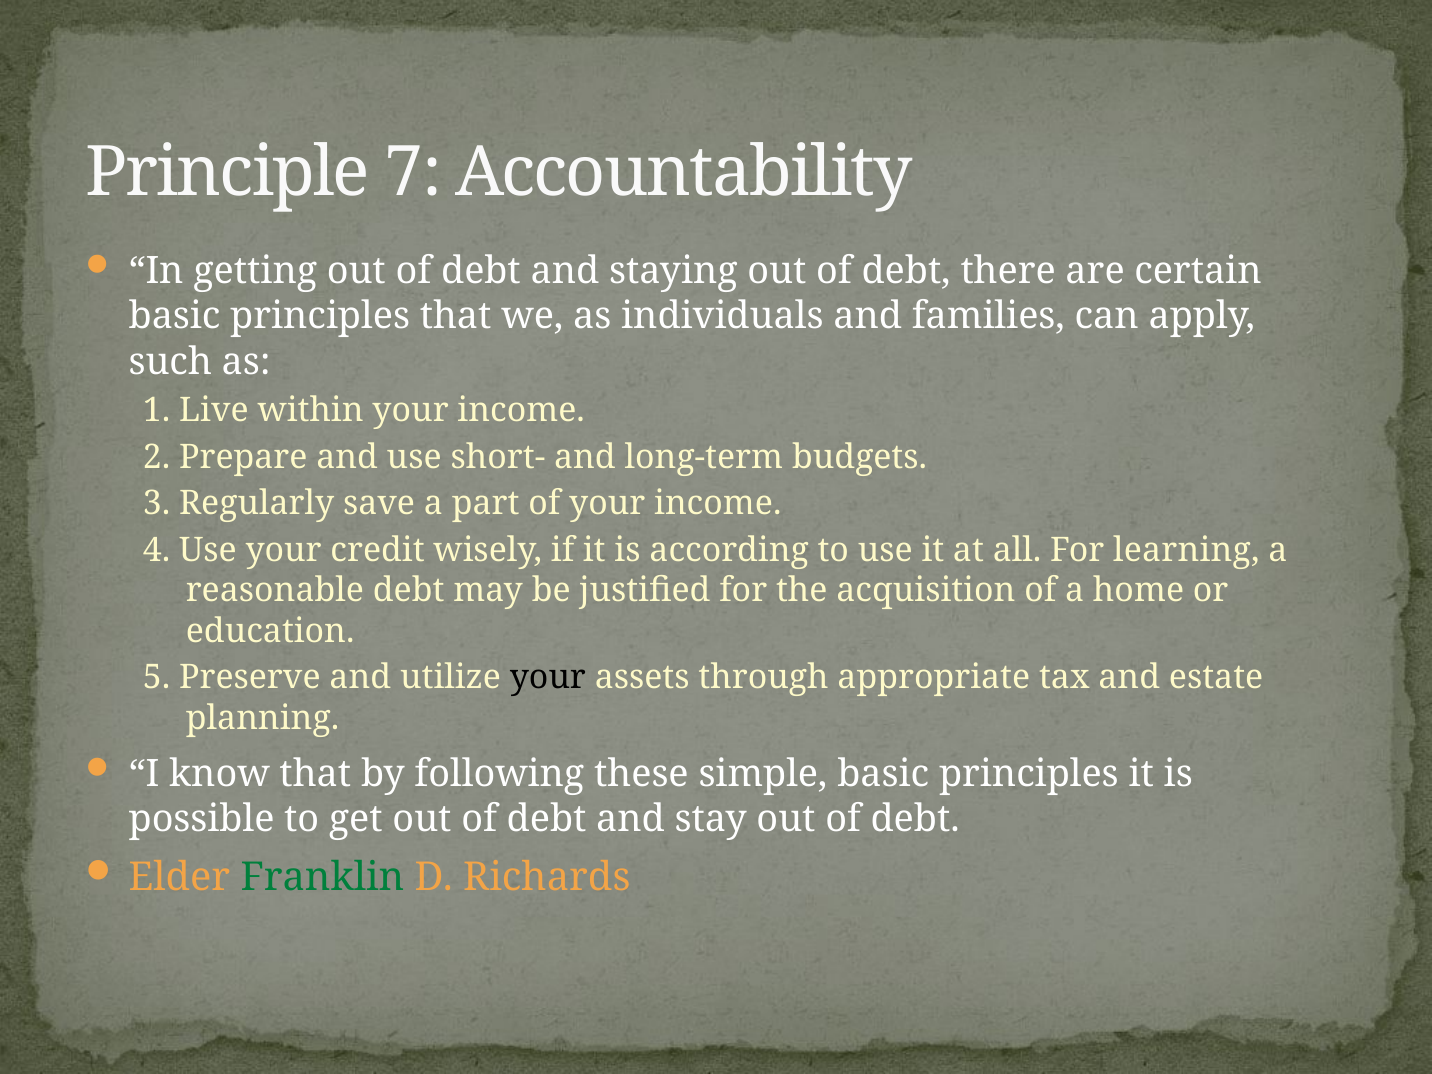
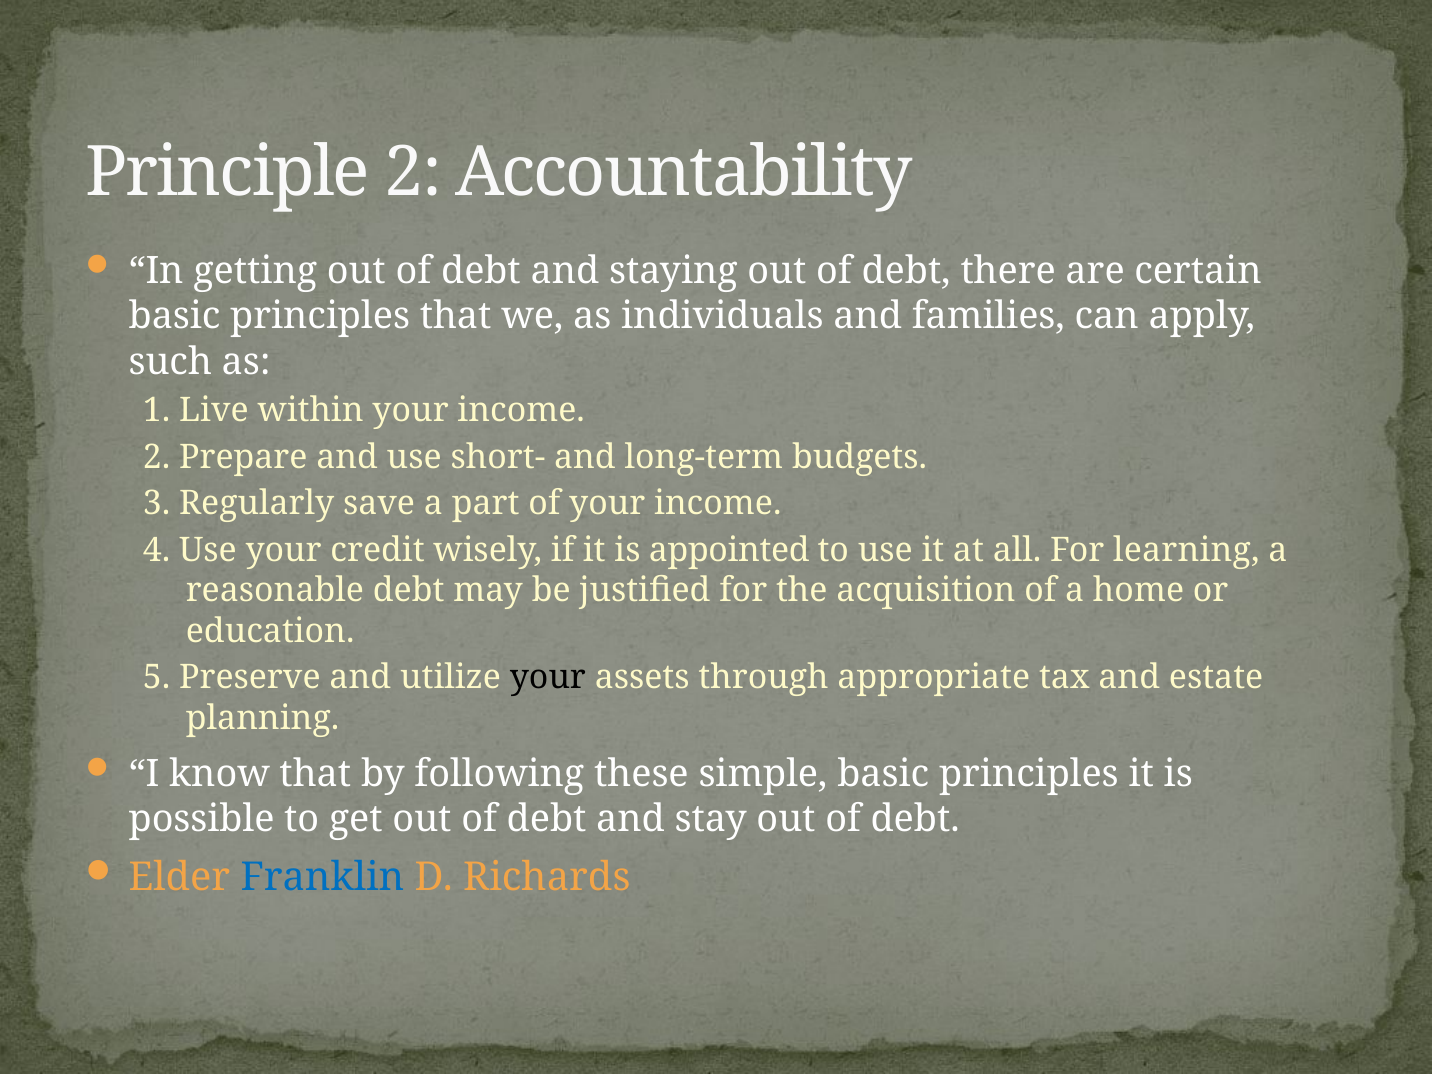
Principle 7: 7 -> 2
according: according -> appointed
Franklin colour: green -> blue
